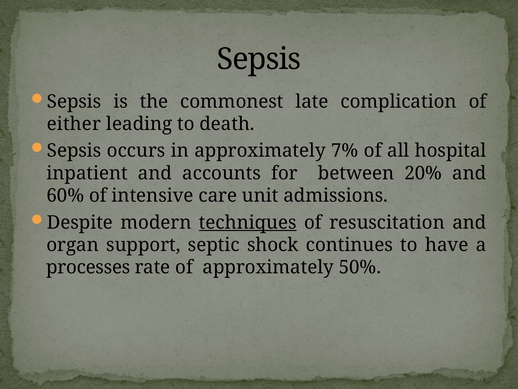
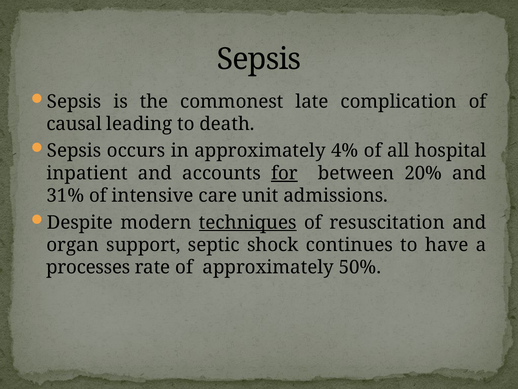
either: either -> causal
7%: 7% -> 4%
for underline: none -> present
60%: 60% -> 31%
